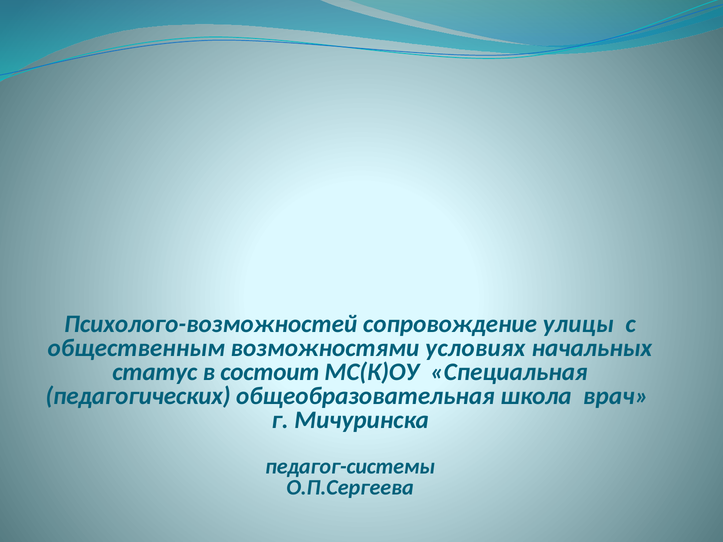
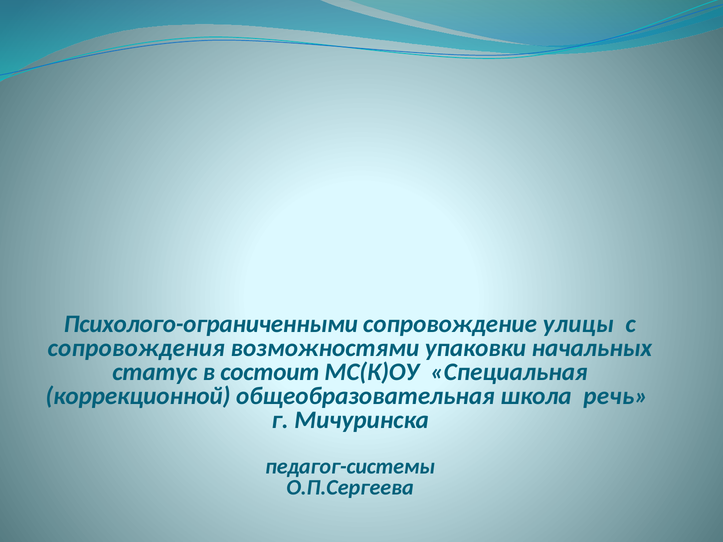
Психолого-возможностей: Психолого-возможностей -> Психолого-ограниченными
общественным: общественным -> сопровождения
условиях: условиях -> упаковки
педагогических: педагогических -> коррекционной
врач: врач -> речь
